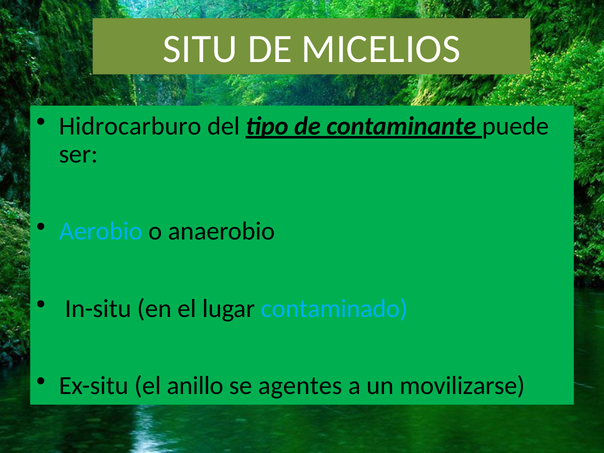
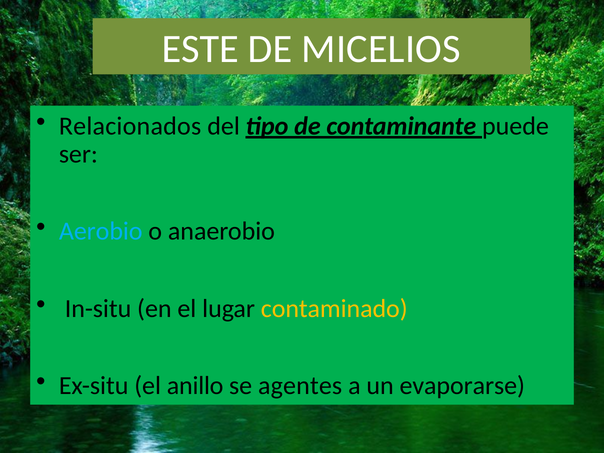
SITU: SITU -> ESTE
Hidrocarburo: Hidrocarburo -> Relacionados
contaminado colour: light blue -> yellow
movilizarse: movilizarse -> evaporarse
